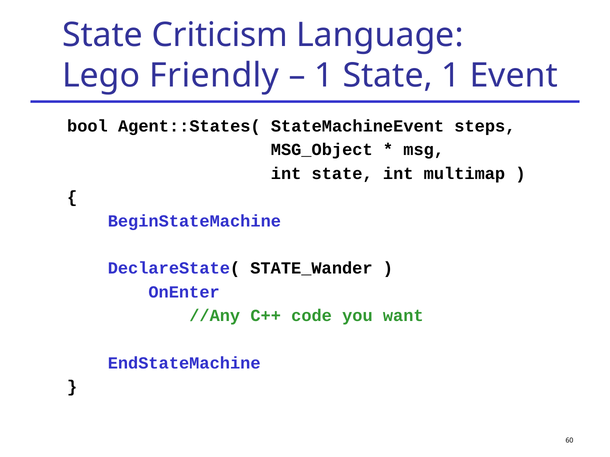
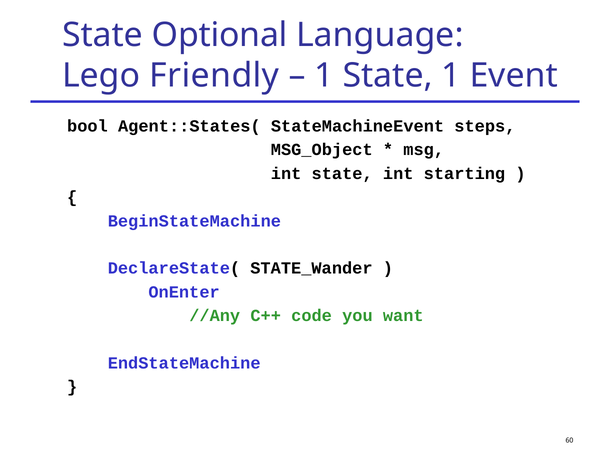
Criticism: Criticism -> Optional
multimap: multimap -> starting
